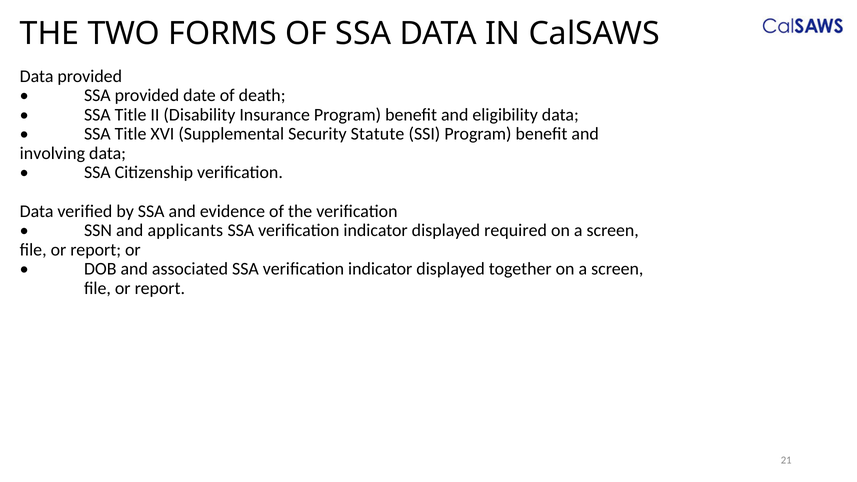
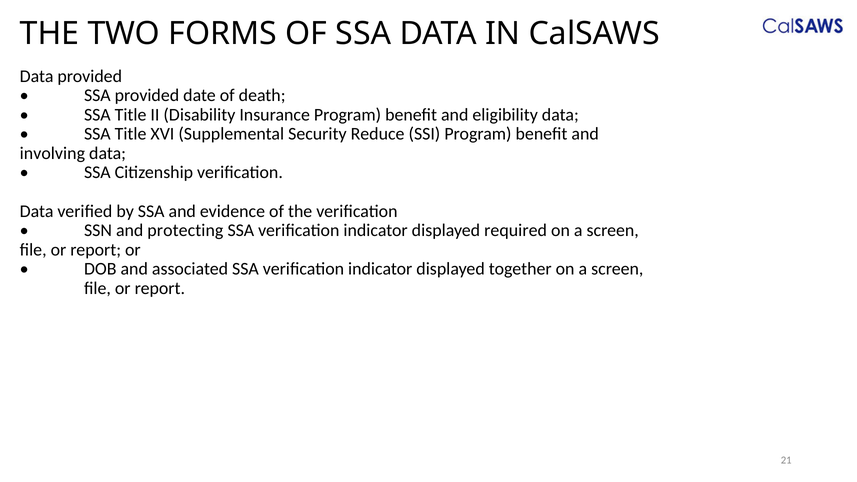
Statute: Statute -> Reduce
applicants: applicants -> protecting
